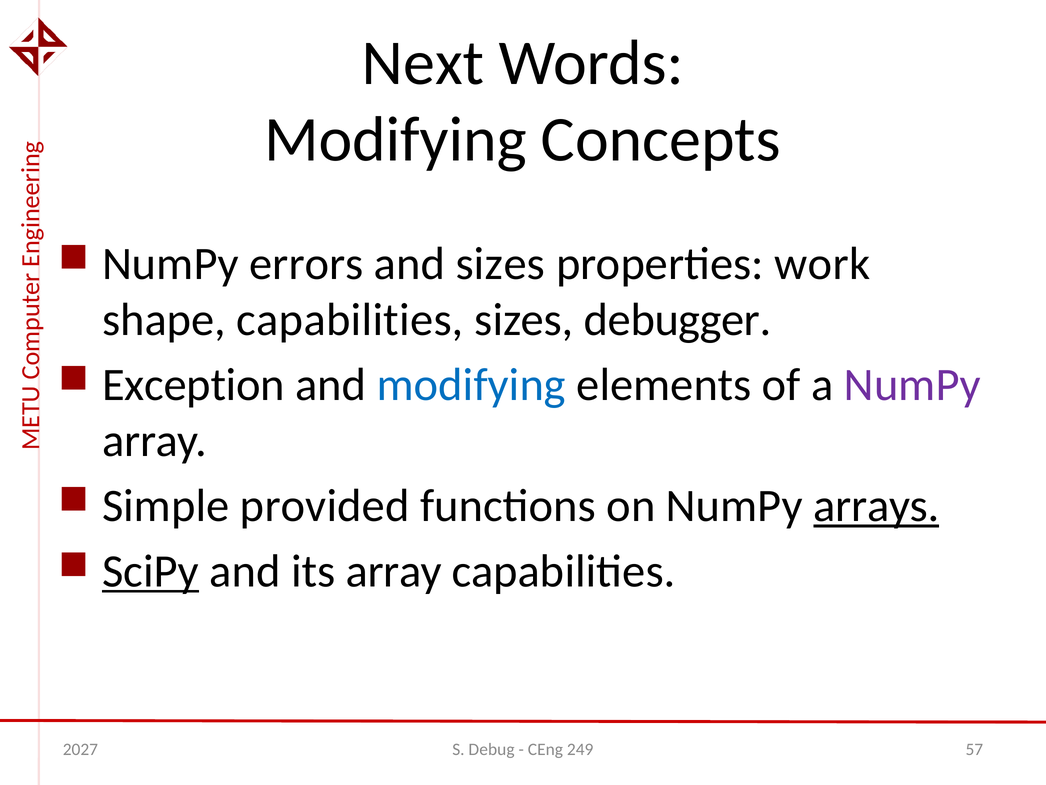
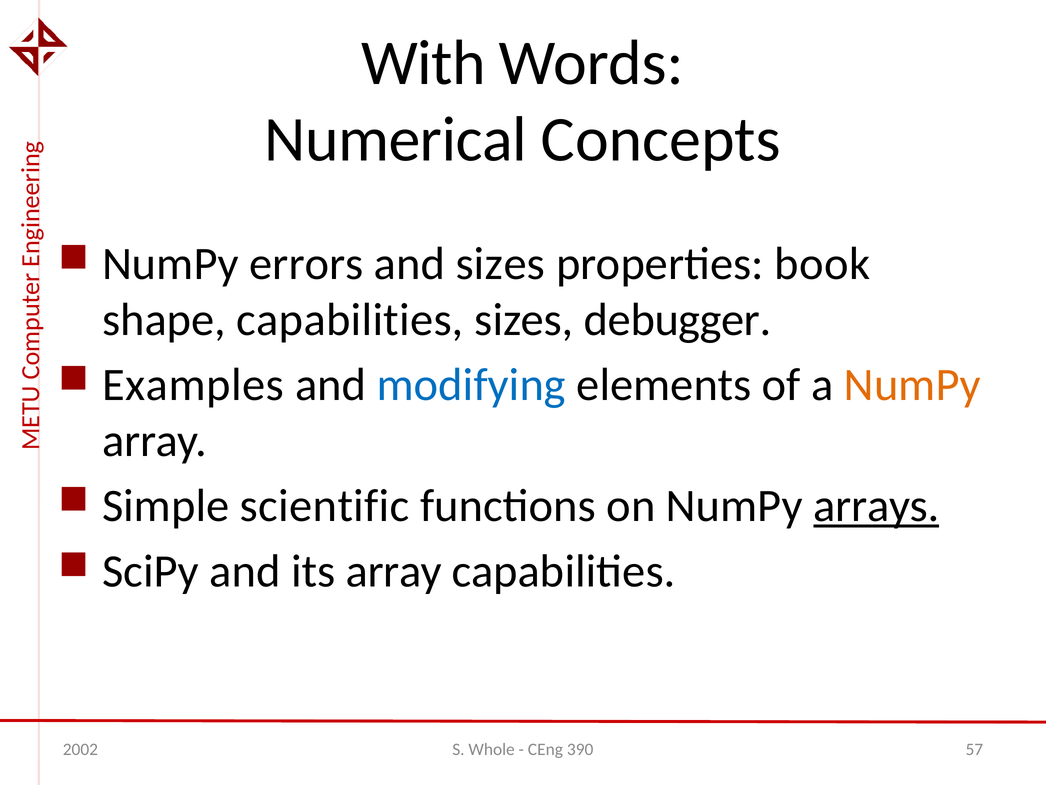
Next: Next -> With
Modifying at (395, 140): Modifying -> Numerical
work: work -> book
Exception: Exception -> Examples
NumPy at (912, 385) colour: purple -> orange
provided: provided -> scientific
SciPy underline: present -> none
2027: 2027 -> 2002
Debug: Debug -> Whole
249: 249 -> 390
